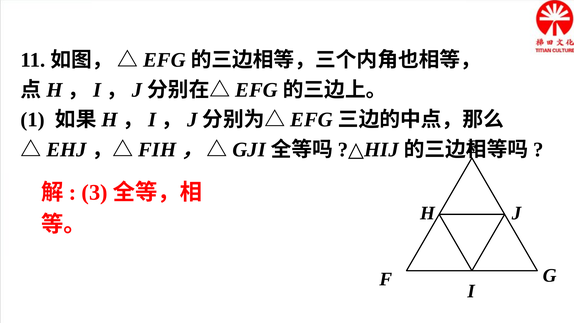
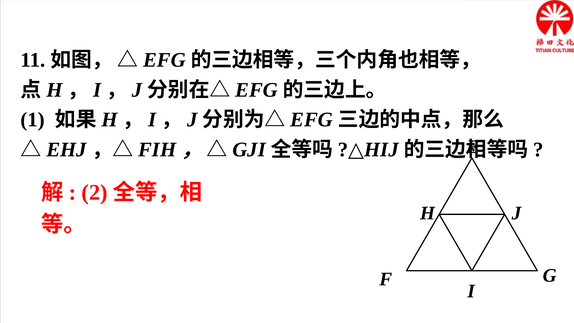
3: 3 -> 2
